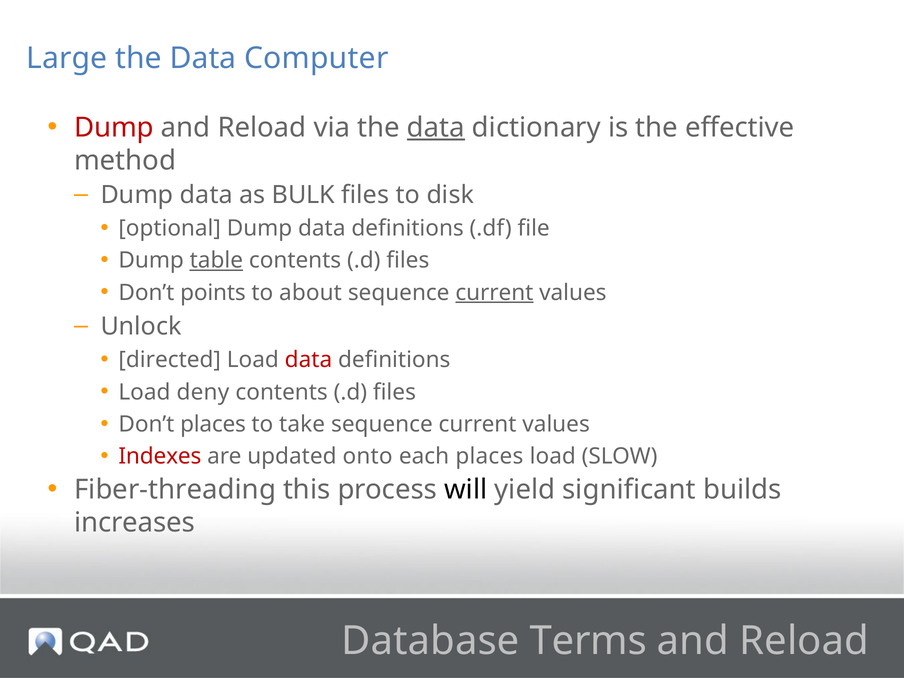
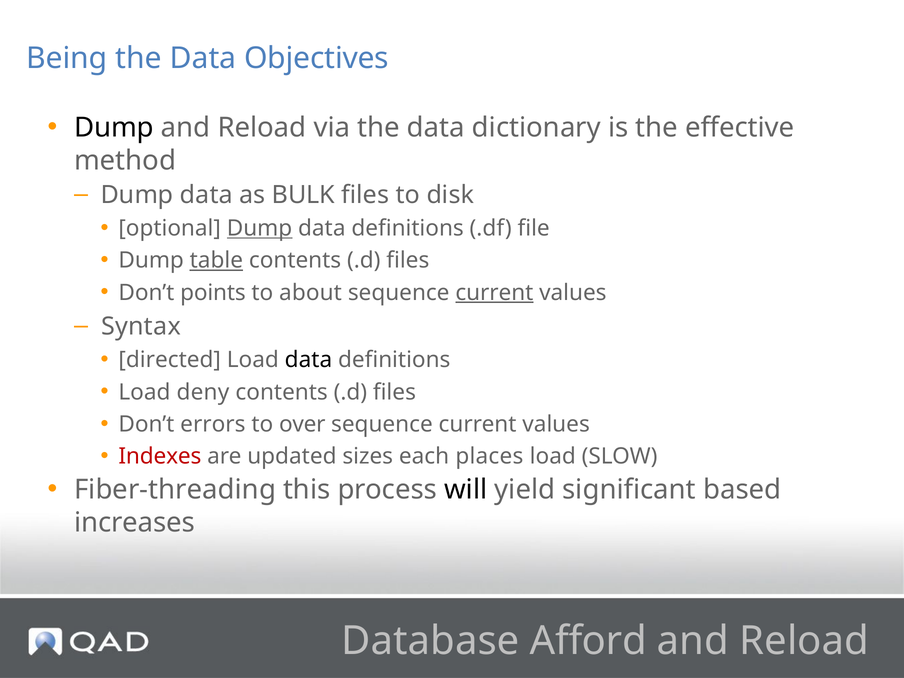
Large: Large -> Being
Computer: Computer -> Objectives
Dump at (114, 128) colour: red -> black
data at (436, 128) underline: present -> none
Dump at (260, 228) underline: none -> present
Unlock: Unlock -> Syntax
data at (308, 360) colour: red -> black
Don’t places: places -> errors
take: take -> over
onto: onto -> sizes
builds: builds -> based
Terms: Terms -> Afford
